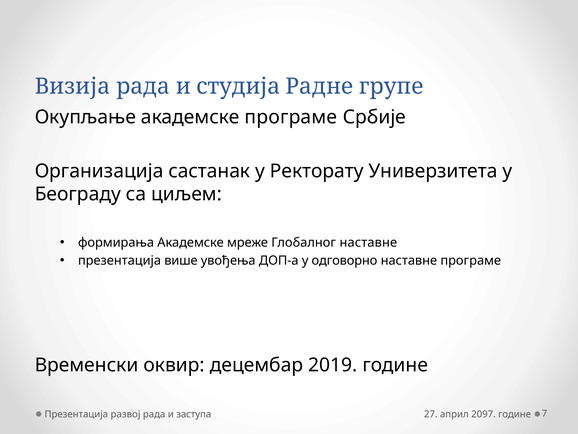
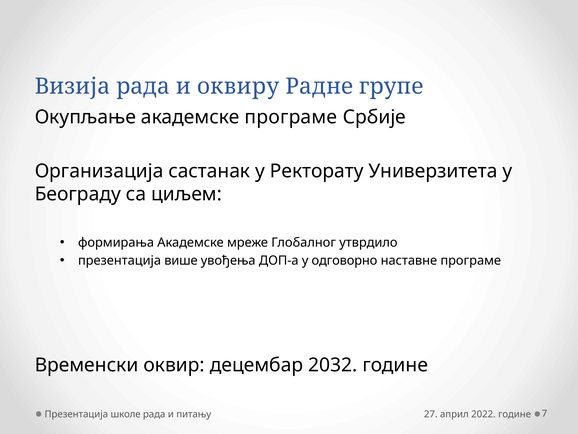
студија: студија -> оквиру
Глобалног наставне: наставне -> утврдило
2019: 2019 -> 2032
развој: развој -> школе
заступа: заступа -> питању
2097: 2097 -> 2022
